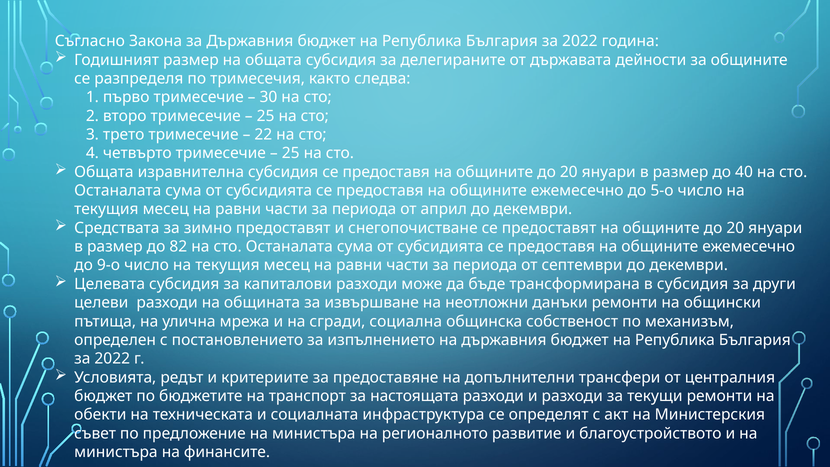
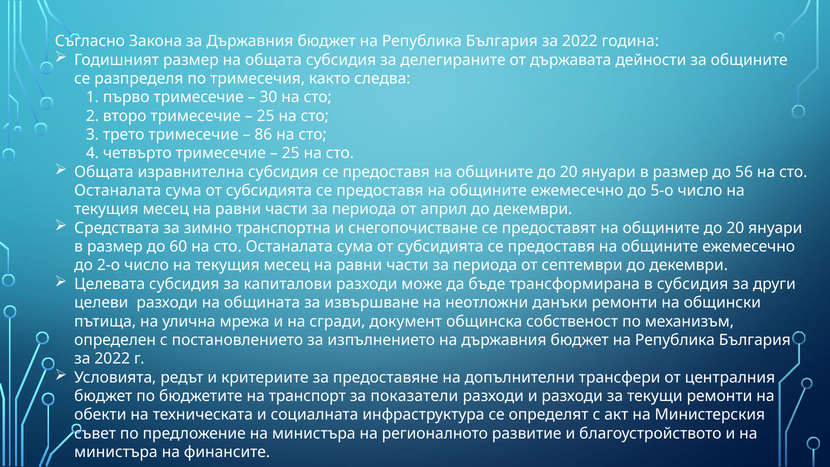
22: 22 -> 86
40: 40 -> 56
зимно предоставят: предоставят -> транспортна
82: 82 -> 60
9-о: 9-о -> 2-о
социална: социална -> документ
настоящата: настоящата -> показатели
